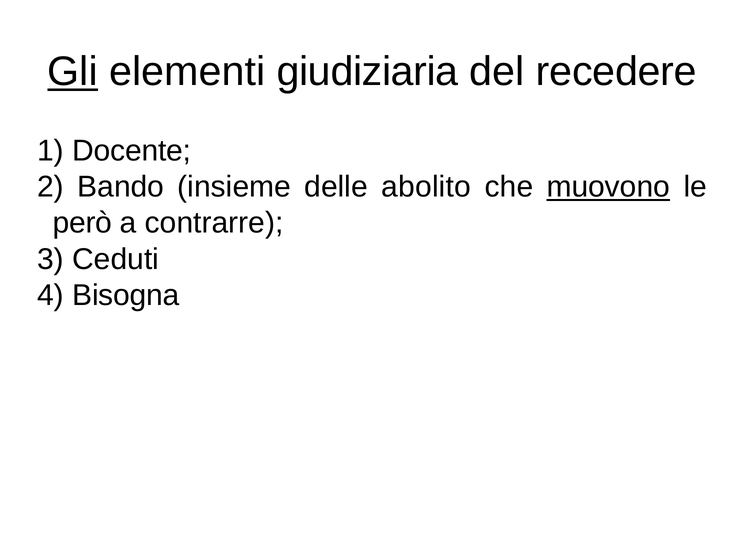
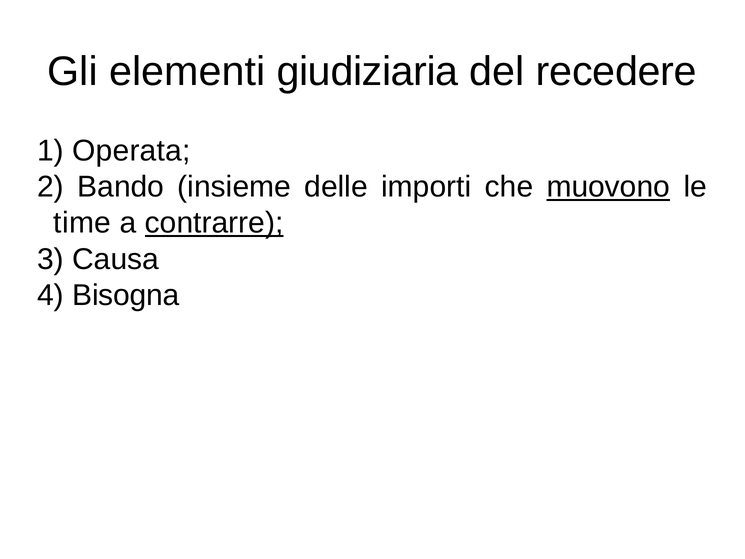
Gli underline: present -> none
Docente: Docente -> Operata
abolito: abolito -> importi
però: però -> time
contrarre underline: none -> present
Ceduti: Ceduti -> Causa
